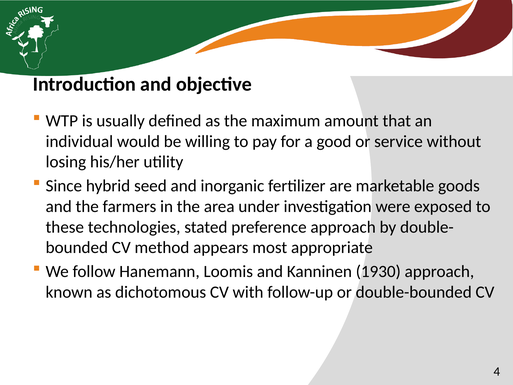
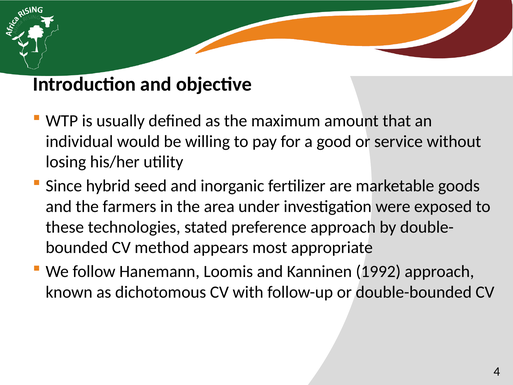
1930: 1930 -> 1992
